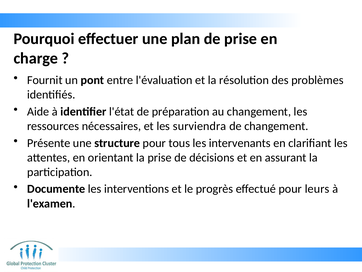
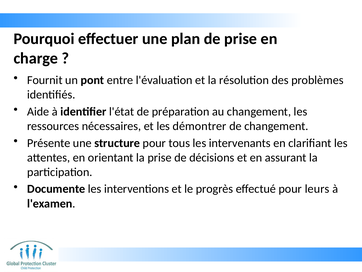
surviendra: surviendra -> démontrer
